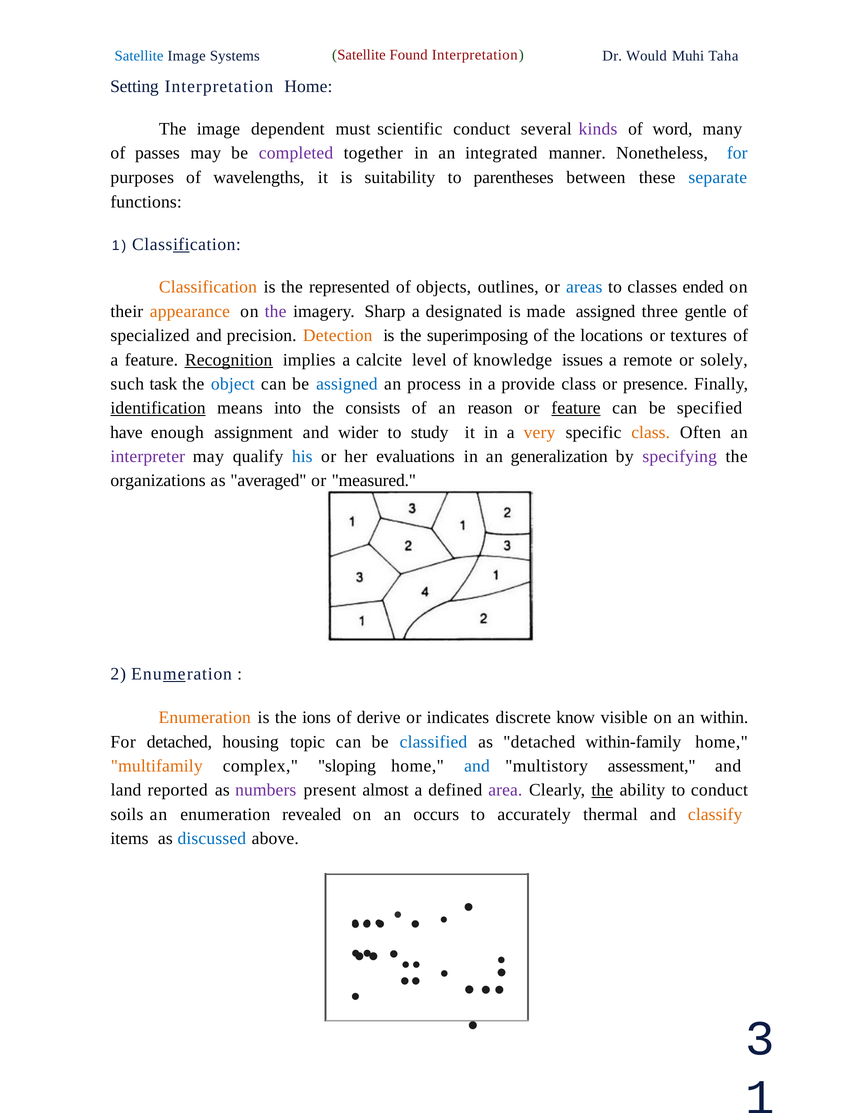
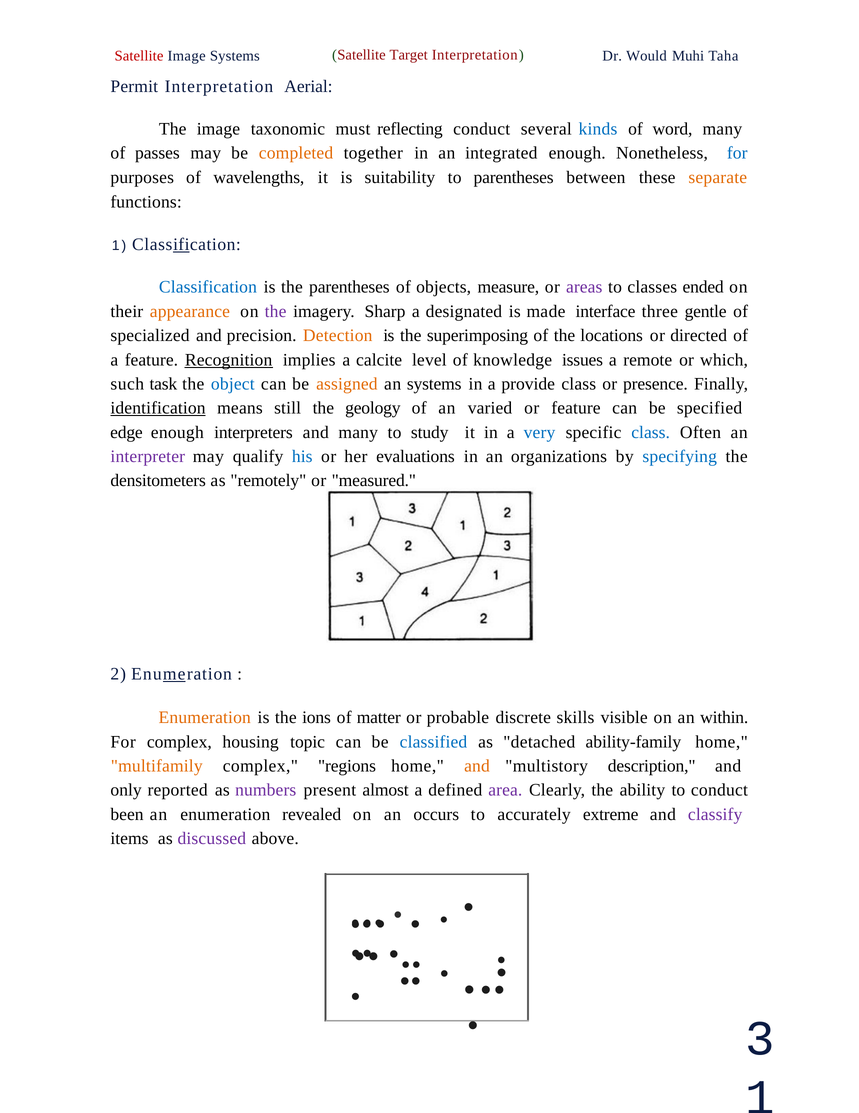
Satellite at (139, 56) colour: blue -> red
Found: Found -> Target
Setting: Setting -> Permit
Interpretation Home: Home -> Aerial
dependent: dependent -> taxonomic
scientific: scientific -> reflecting
kinds colour: purple -> blue
completed colour: purple -> orange
integrated manner: manner -> enough
separate colour: blue -> orange
Classification at (208, 287) colour: orange -> blue
the represented: represented -> parentheses
outlines: outlines -> measure
areas colour: blue -> purple
made assigned: assigned -> interface
textures: textures -> directed
solely: solely -> which
assigned at (347, 384) colour: blue -> orange
an process: process -> systems
into: into -> still
consists: consists -> geology
reason: reason -> varied
feature at (576, 408) underline: present -> none
have: have -> edge
assignment: assignment -> interpreters
and wider: wider -> many
very colour: orange -> blue
class at (651, 432) colour: orange -> blue
generalization: generalization -> organizations
specifying colour: purple -> blue
organizations: organizations -> densitometers
averaged: averaged -> remotely
derive: derive -> matter
indicates: indicates -> probable
know: know -> skills
For detached: detached -> complex
within-family: within-family -> ability-family
sloping: sloping -> regions
and at (477, 766) colour: blue -> orange
assessment: assessment -> description
land: land -> only
the at (602, 790) underline: present -> none
soils: soils -> been
thermal: thermal -> extreme
classify colour: orange -> purple
discussed colour: blue -> purple
